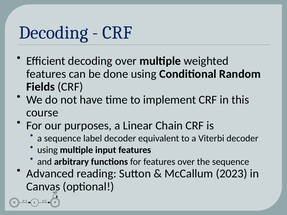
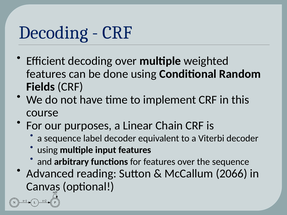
2023: 2023 -> 2066
